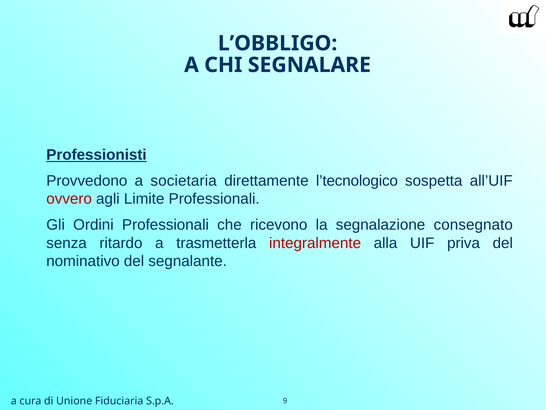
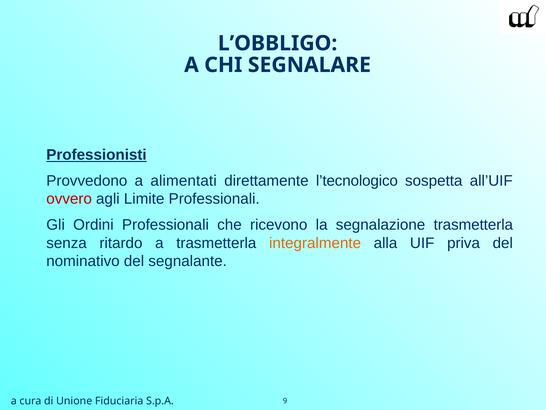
societaria: societaria -> alimentati
segnalazione consegnato: consegnato -> trasmetterla
integralmente colour: red -> orange
